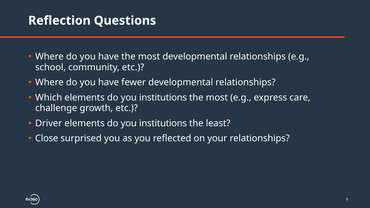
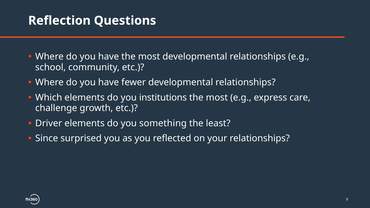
institutions at (163, 123): institutions -> something
Close: Close -> Since
